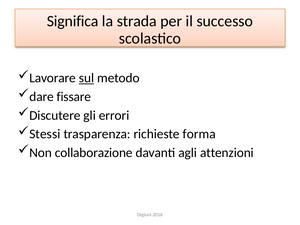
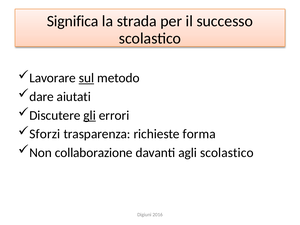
fissare: fissare -> aiutati
gli underline: none -> present
Stessi: Stessi -> Sforzi
agli attenzioni: attenzioni -> scolastico
